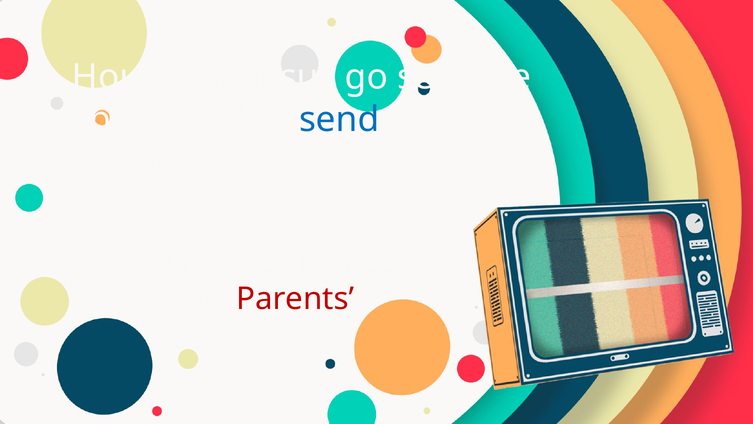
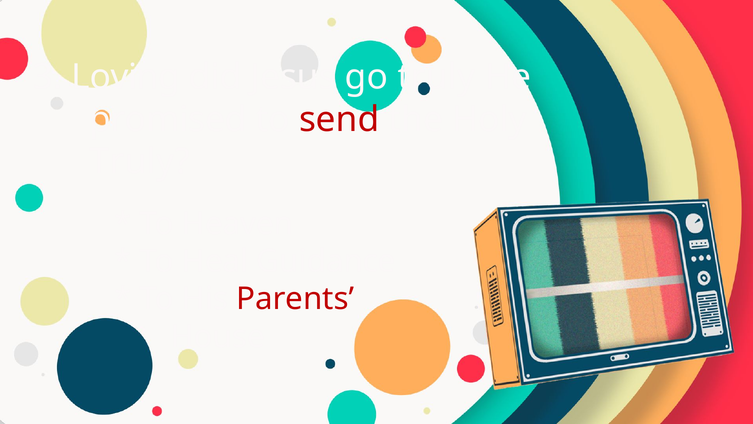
3 House: House -> Loving
go send: send -> truly
send at (339, 119) colour: blue -> red
